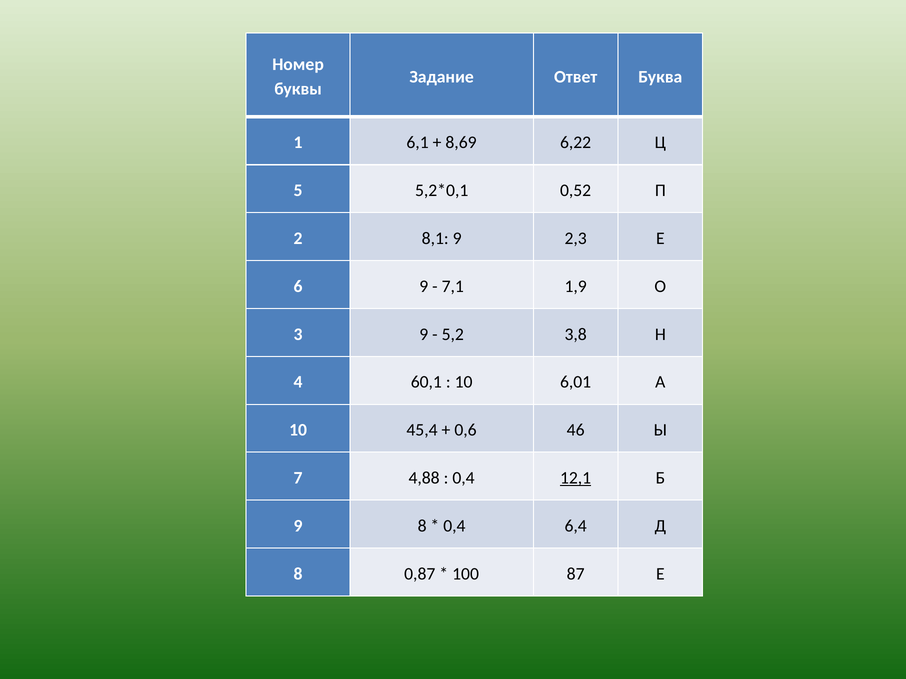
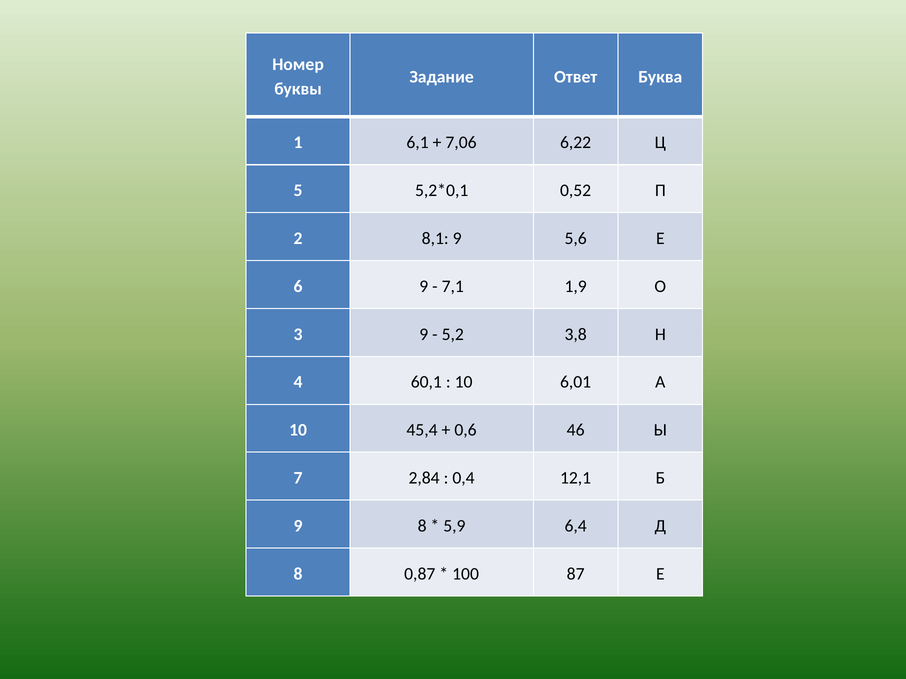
8,69: 8,69 -> 7,06
2,3: 2,3 -> 5,6
4,88: 4,88 -> 2,84
12,1 underline: present -> none
0,4 at (454, 526): 0,4 -> 5,9
